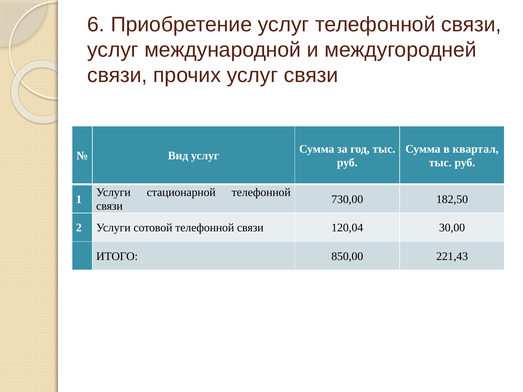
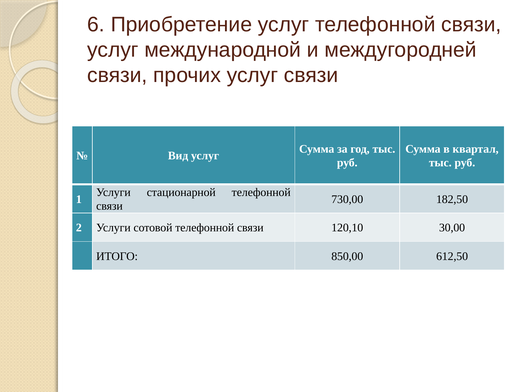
120,04: 120,04 -> 120,10
221,43: 221,43 -> 612,50
